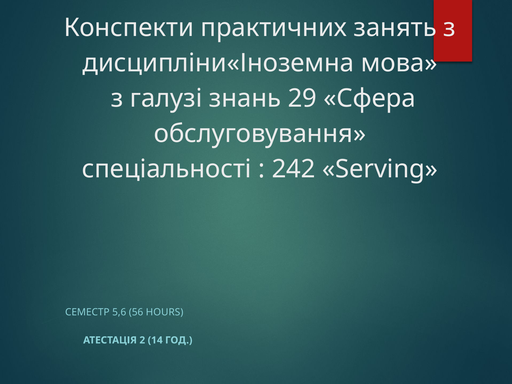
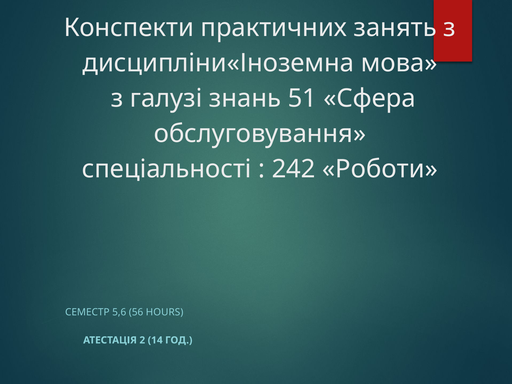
29: 29 -> 51
Serving: Serving -> Роботи
